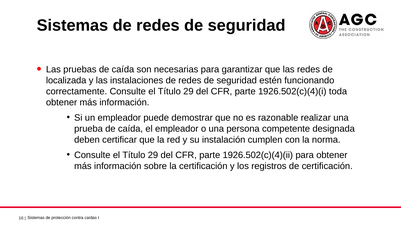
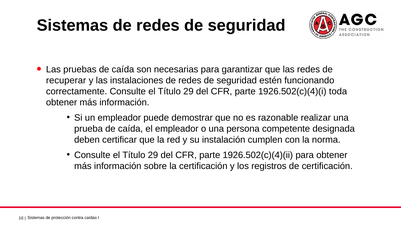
localizada: localizada -> recuperar
